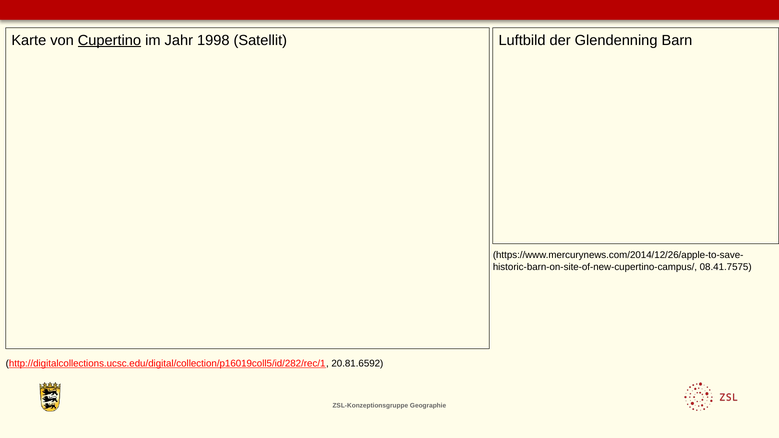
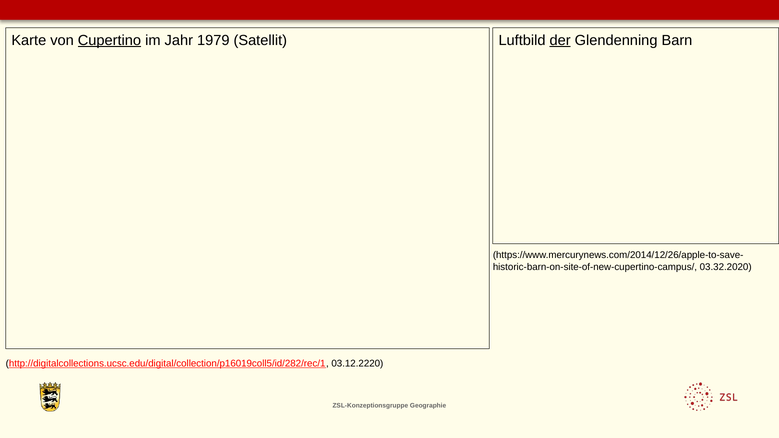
1998: 1998 -> 1979
der underline: none -> present
08.41.7575: 08.41.7575 -> 03.32.2020
20.81.6592: 20.81.6592 -> 03.12.2220
